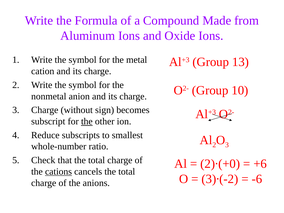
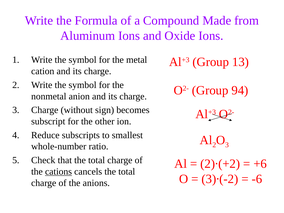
10: 10 -> 94
the at (87, 121) underline: present -> none
2)∙(+0: 2)∙(+0 -> 2)∙(+2
